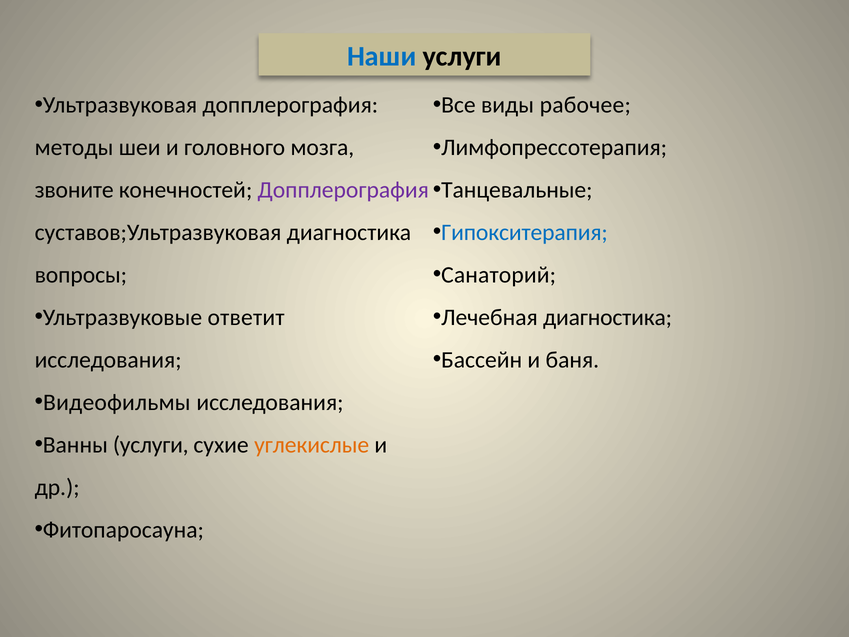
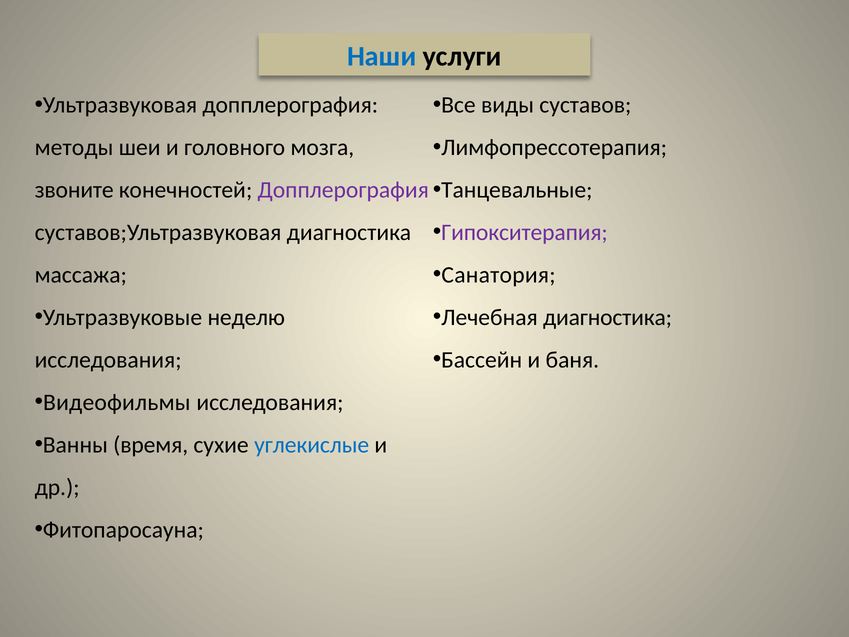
рабочее: рабочее -> суставов
Гипокситерапия colour: blue -> purple
Санаторий: Санаторий -> Санатория
вопросы: вопросы -> массажа
ответит: ответит -> неделю
Ванны услуги: услуги -> время
углекислые colour: orange -> blue
